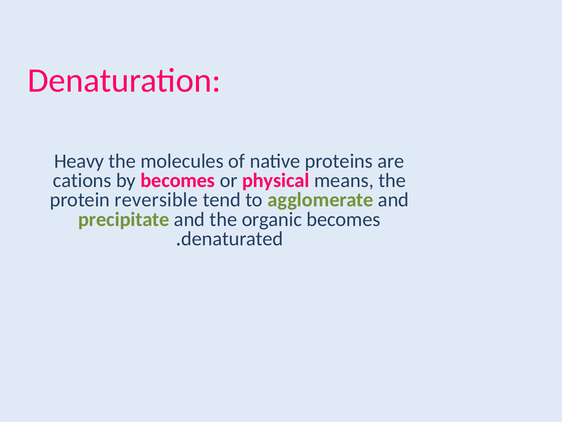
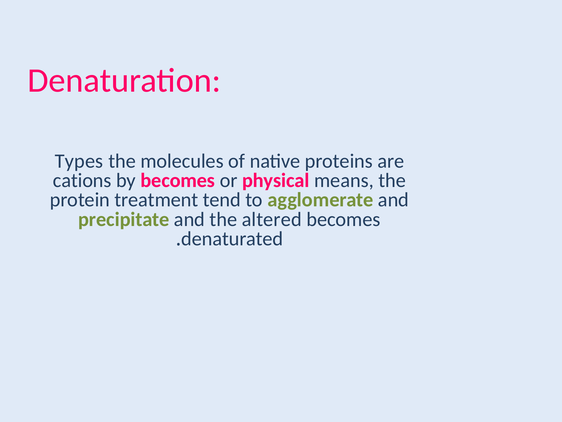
Heavy: Heavy -> Types
reversible: reversible -> treatment
organic: organic -> altered
